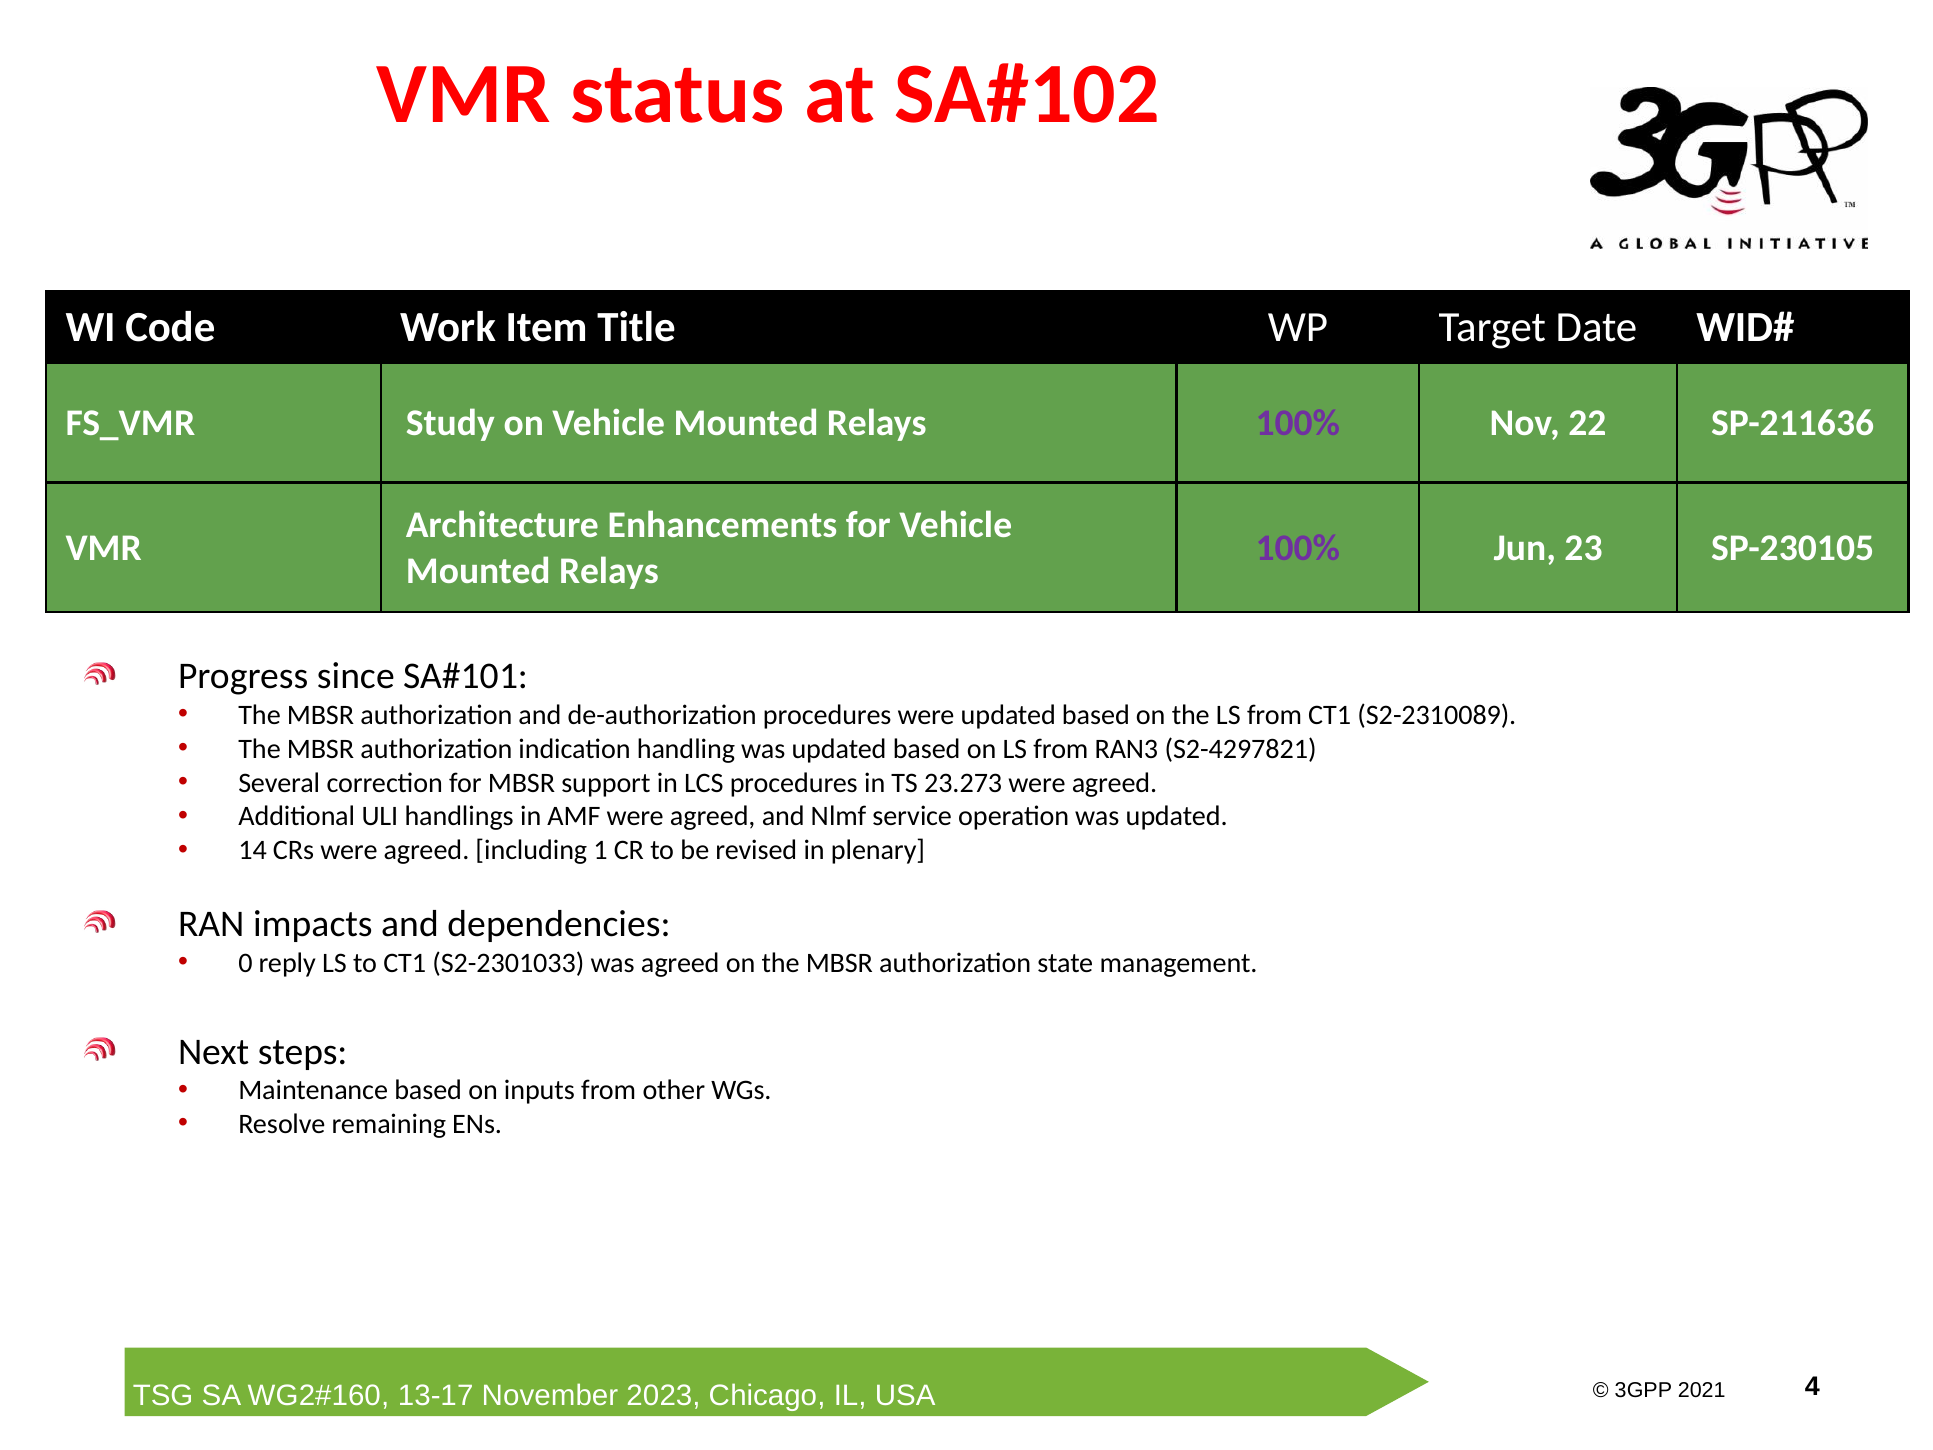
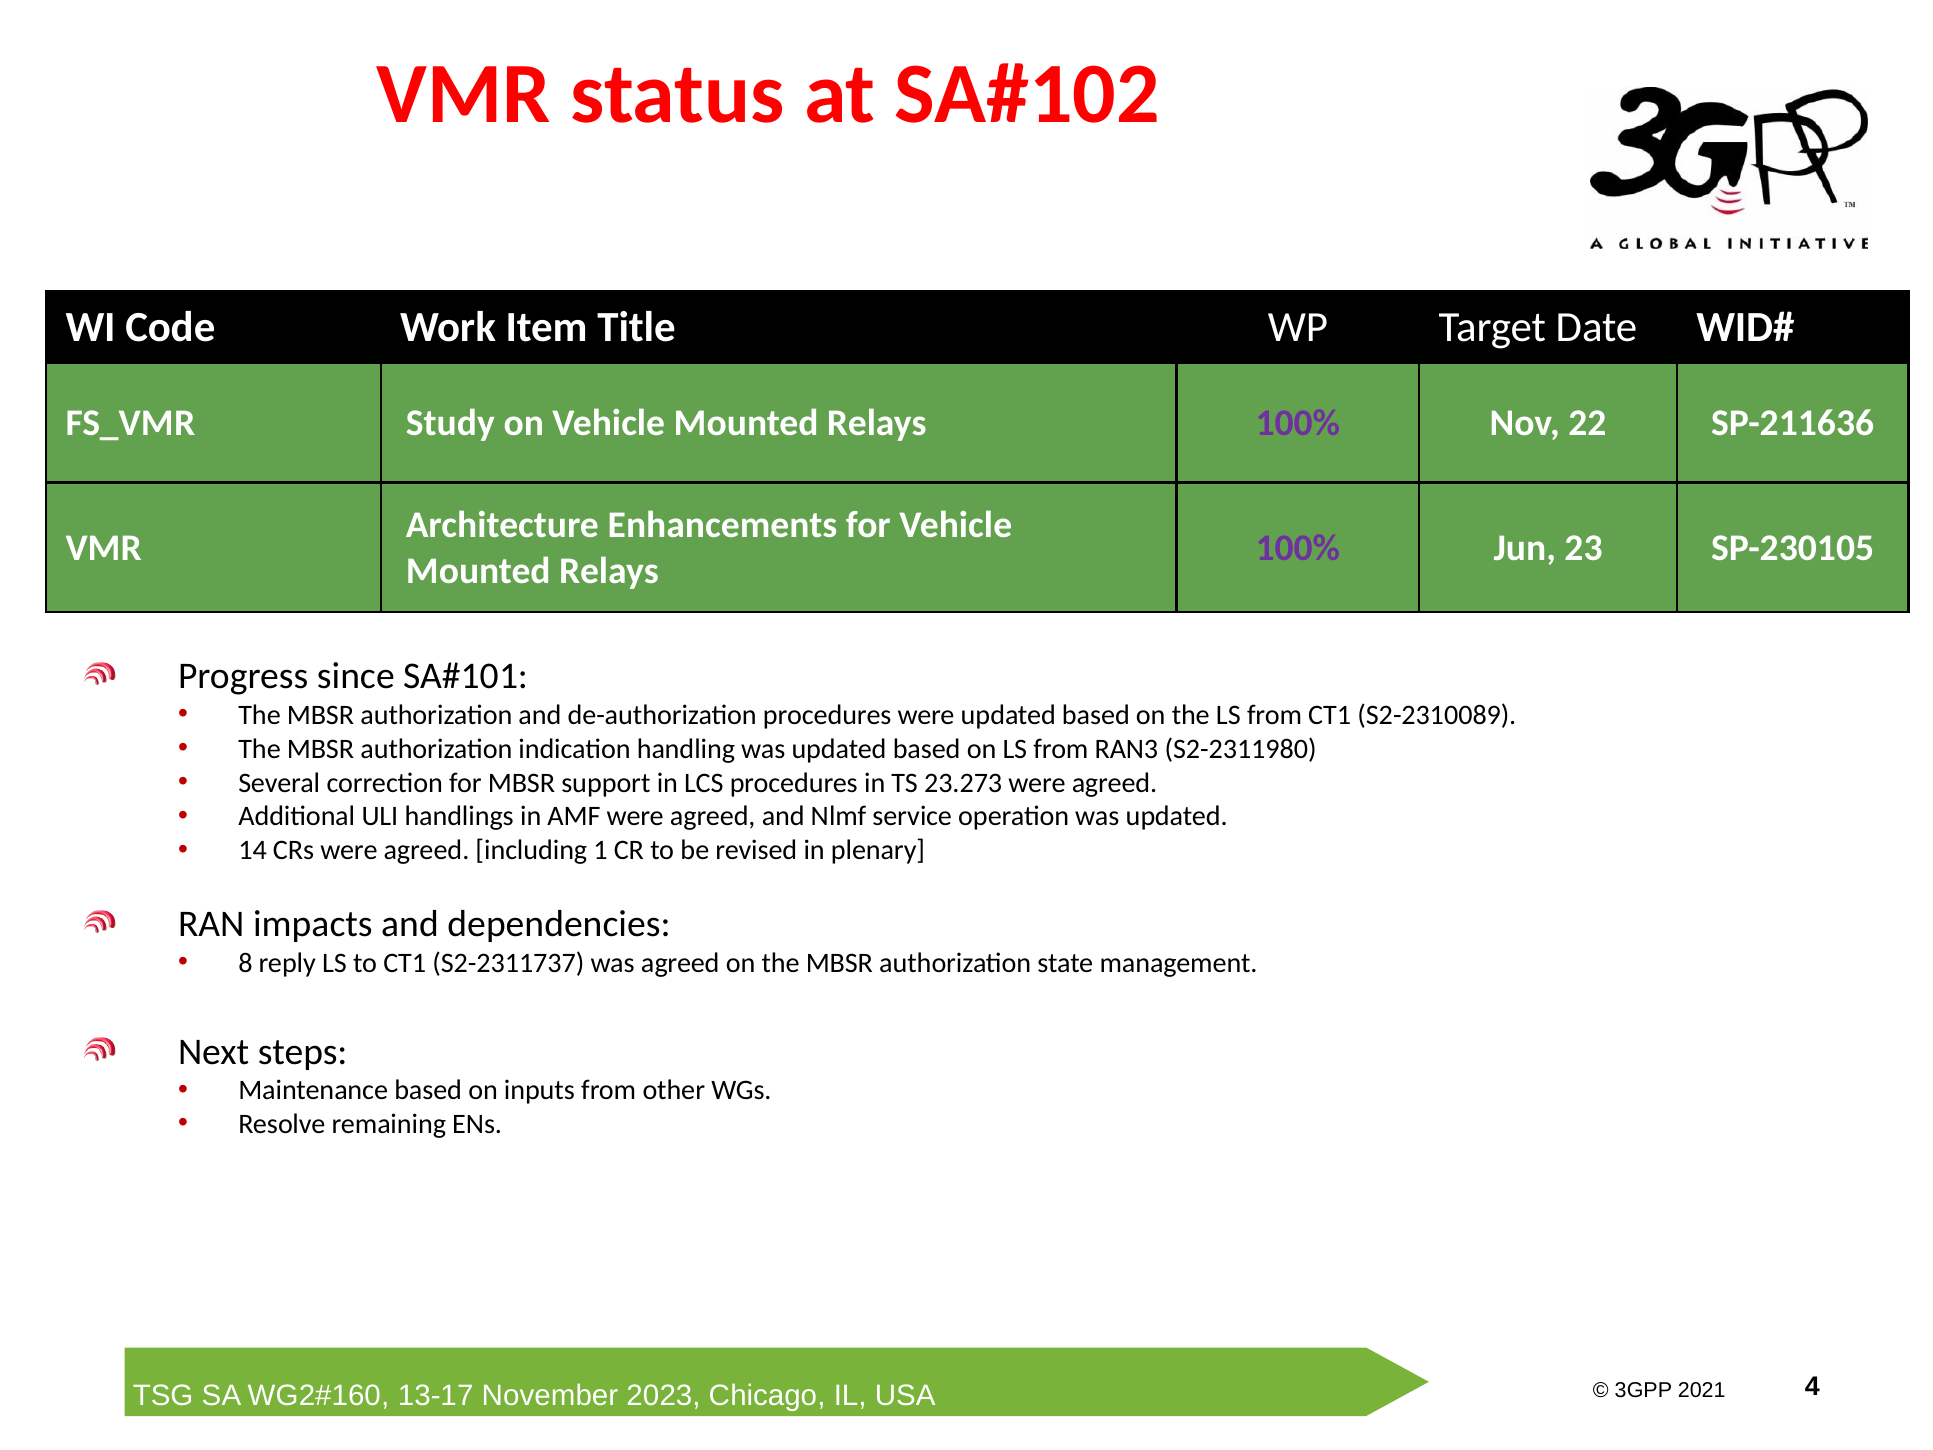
S2-4297821: S2-4297821 -> S2-2311980
0: 0 -> 8
S2-2301033: S2-2301033 -> S2-2311737
